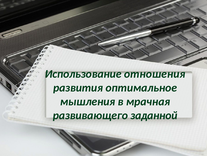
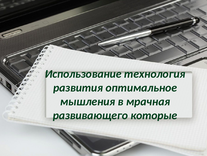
отношения: отношения -> технология
заданной: заданной -> которые
